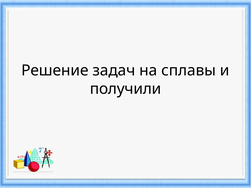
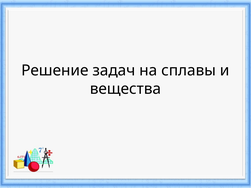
получили: получили -> вещества
